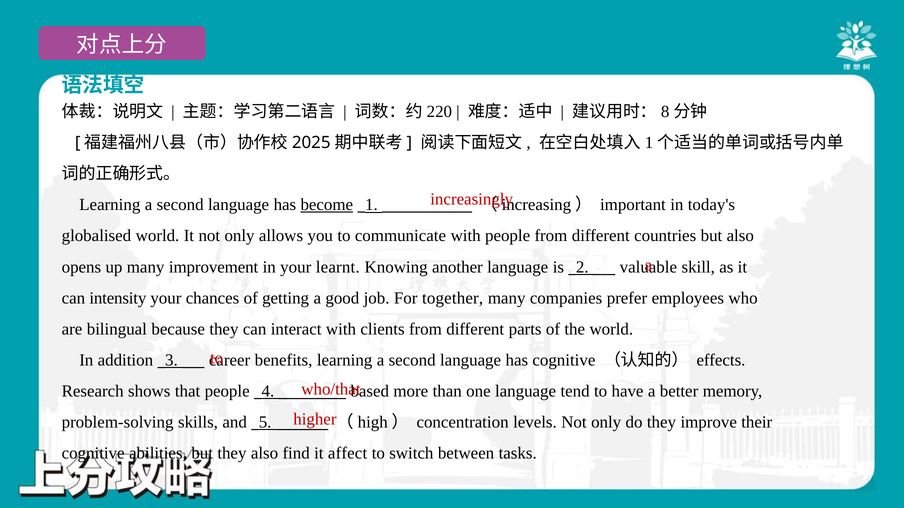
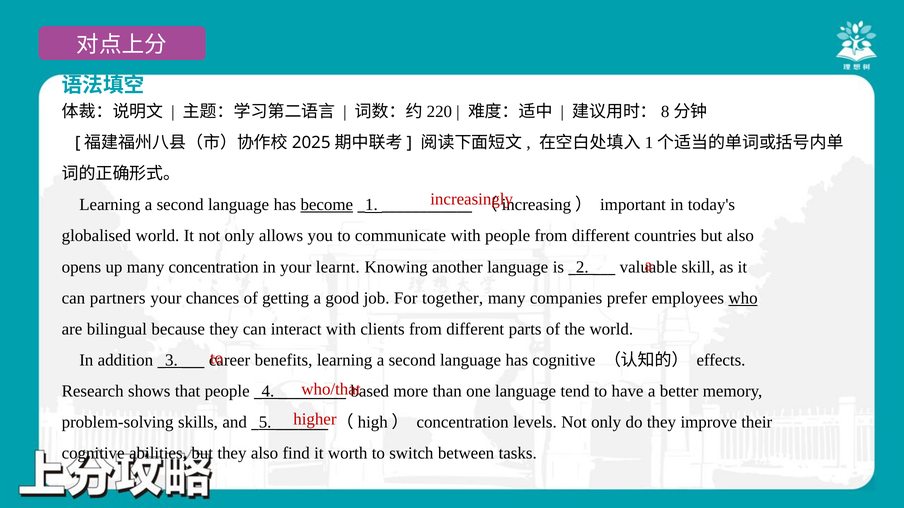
many improvement: improvement -> concentration
intensity: intensity -> partners
who underline: none -> present
affect: affect -> worth
